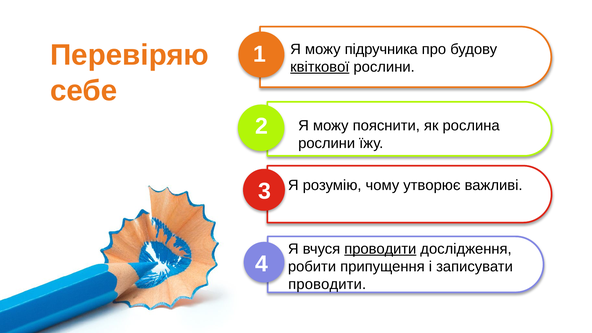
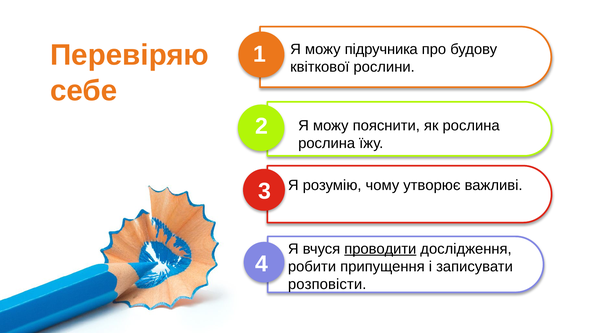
квіткової underline: present -> none
рослини at (327, 143): рослини -> рослина
проводити at (327, 284): проводити -> розповісти
